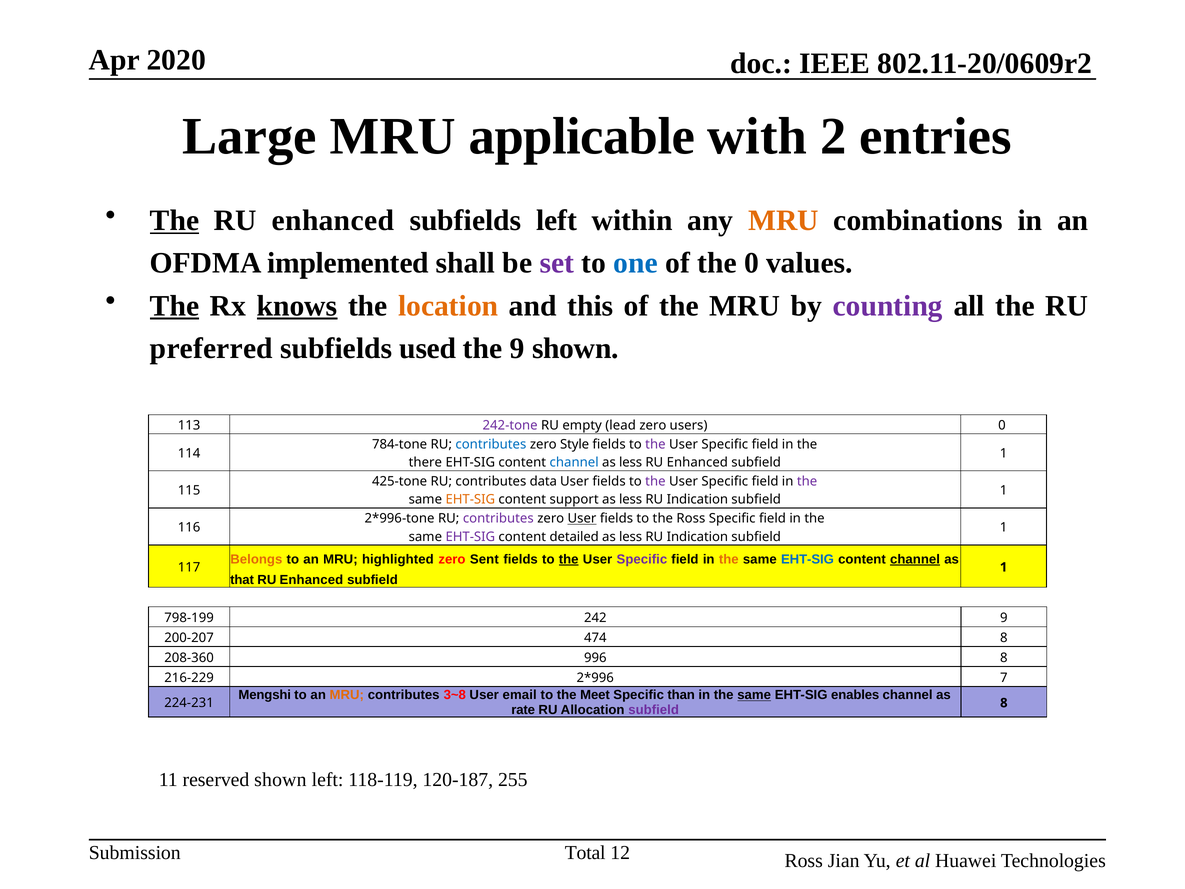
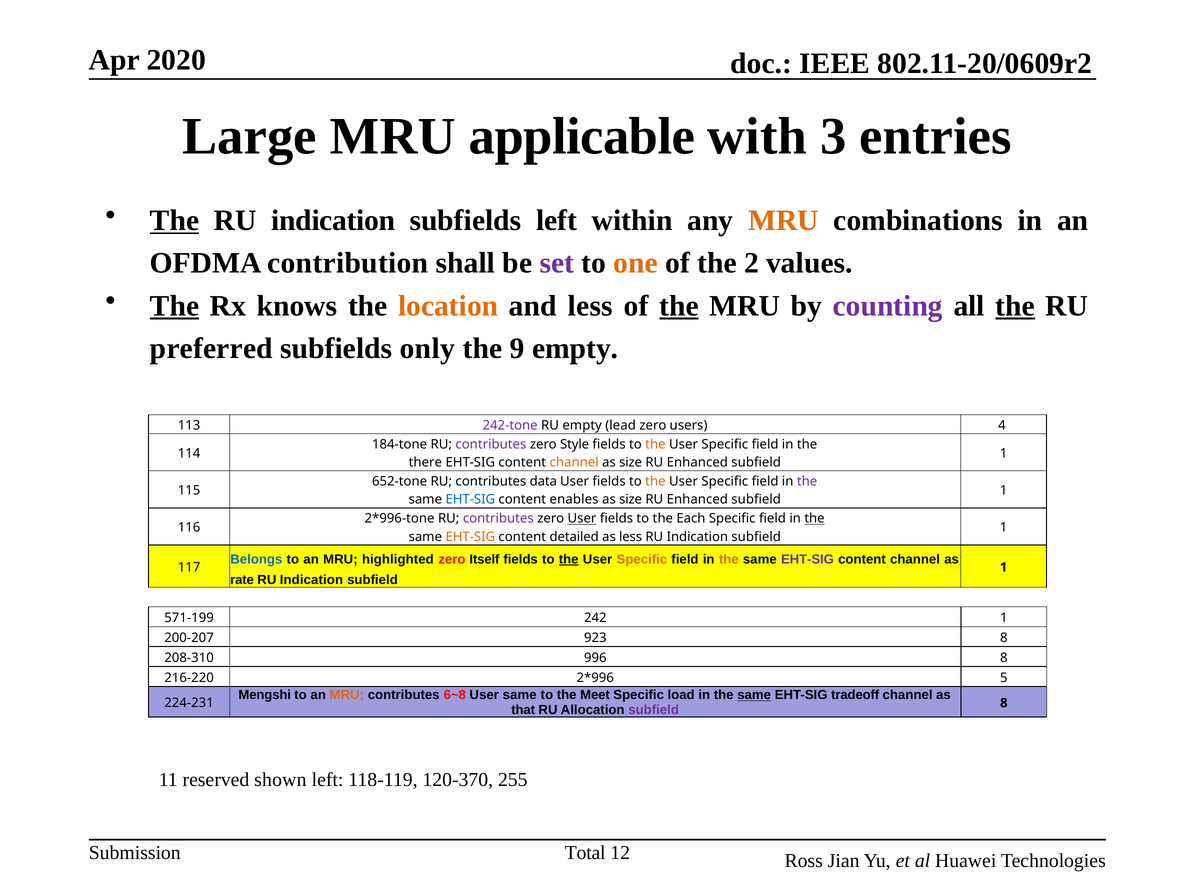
2: 2 -> 3
enhanced at (333, 220): enhanced -> indication
implemented: implemented -> contribution
one colour: blue -> orange
the 0: 0 -> 2
knows underline: present -> none
and this: this -> less
the at (679, 306) underline: none -> present
the at (1015, 306) underline: none -> present
used: used -> only
9 shown: shown -> empty
users 0: 0 -> 4
784-tone: 784-tone -> 184-tone
contributes at (491, 444) colour: blue -> purple
the at (655, 444) colour: purple -> orange
channel at (574, 462) colour: blue -> orange
less at (631, 462): less -> size
425-tone: 425-tone -> 652-tone
the at (655, 481) colour: purple -> orange
EHT-SIG at (470, 499) colour: orange -> blue
support: support -> enables
less at (631, 499): less -> size
Indication at (697, 499): Indication -> Enhanced
the Ross: Ross -> Each
the at (815, 518) underline: none -> present
EHT-SIG at (470, 537) colour: purple -> orange
Belongs colour: orange -> blue
Sent: Sent -> Itself
Specific at (642, 559) colour: purple -> orange
EHT-SIG at (807, 559) colour: blue -> purple
channel at (915, 559) underline: present -> none
that: that -> rate
Enhanced at (311, 580): Enhanced -> Indication
798-199: 798-199 -> 571-199
242 9: 9 -> 1
474: 474 -> 923
208-360: 208-360 -> 208-310
216-229: 216-229 -> 216-220
7: 7 -> 5
3~8: 3~8 -> 6~8
User email: email -> same
than: than -> load
enables: enables -> tradeoff
rate: rate -> that
120-187: 120-187 -> 120-370
